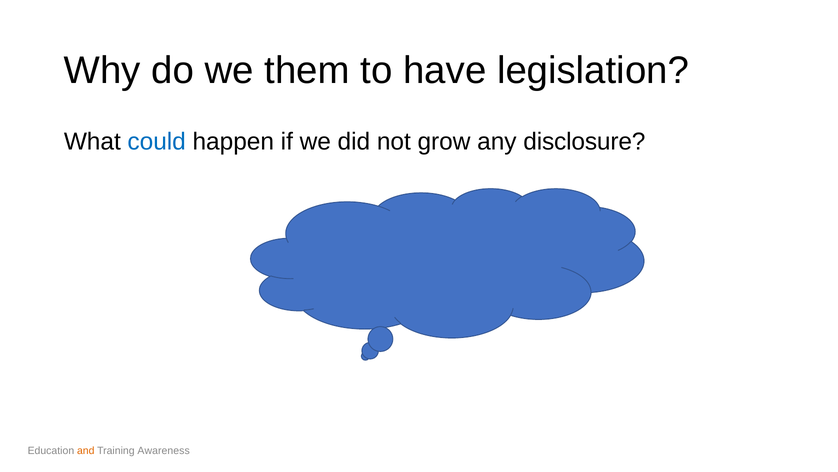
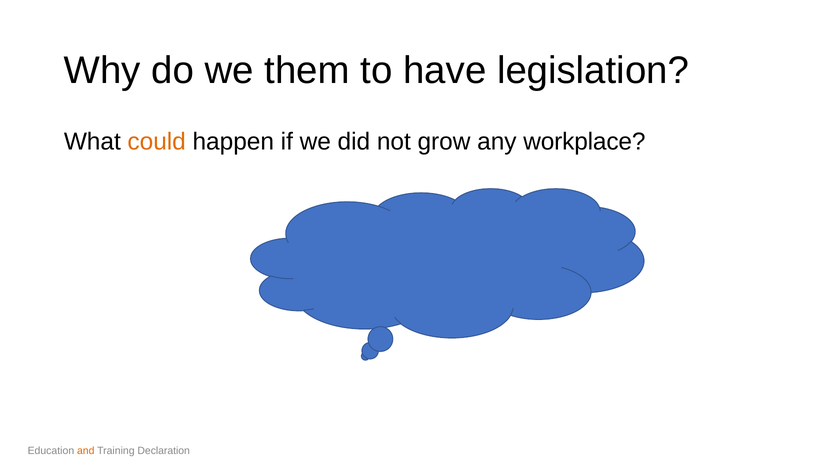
could colour: blue -> orange
disclosure: disclosure -> workplace
Awareness: Awareness -> Declaration
